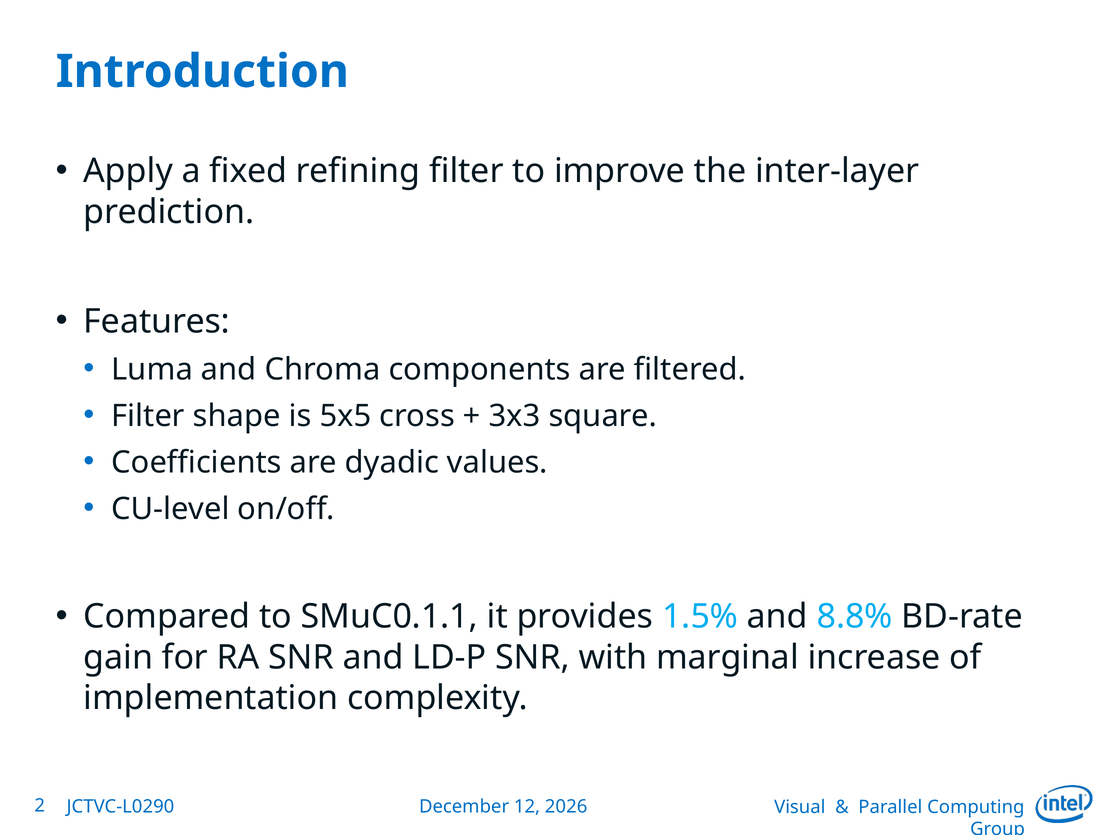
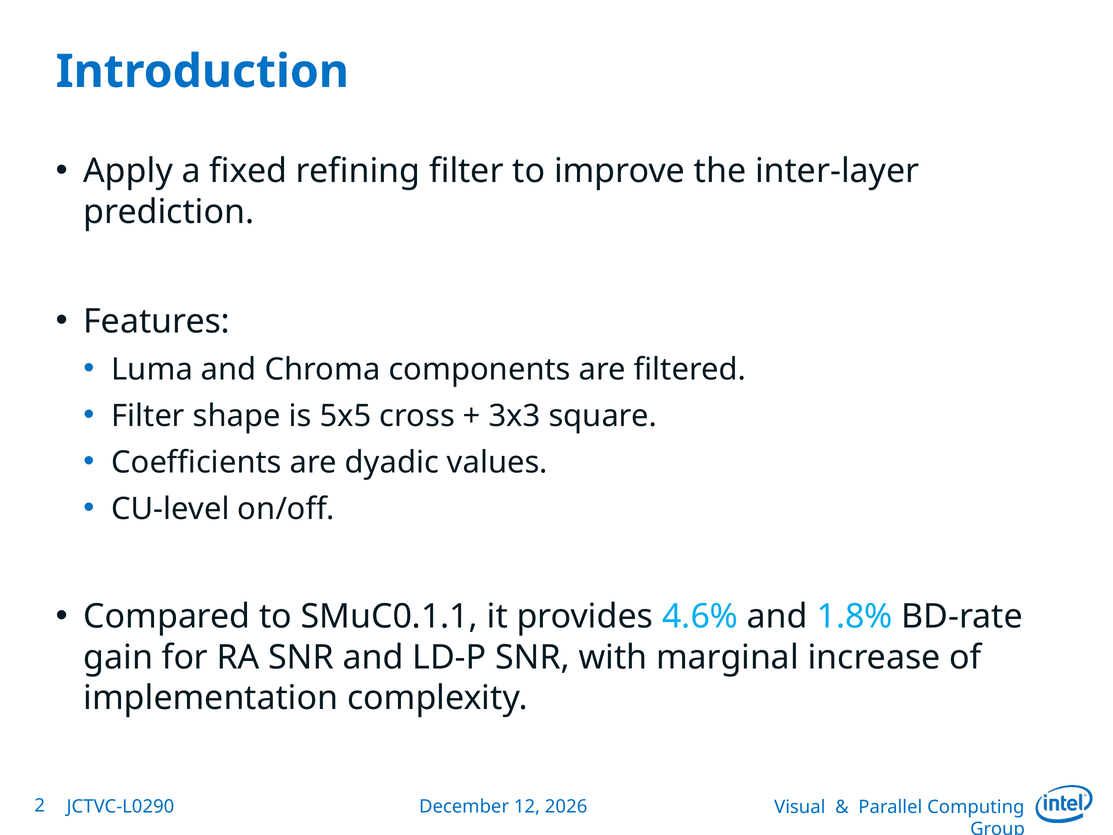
1.5%: 1.5% -> 4.6%
8.8%: 8.8% -> 1.8%
